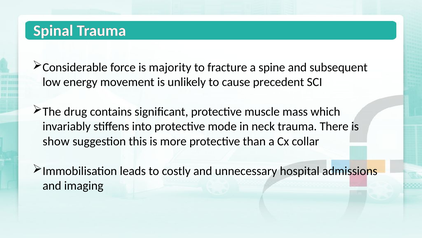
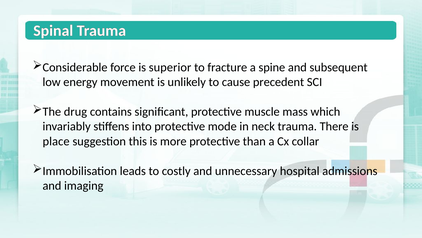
majority: majority -> superior
show: show -> place
